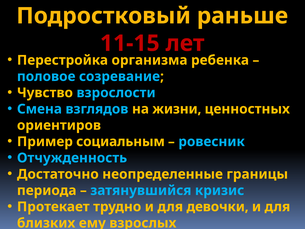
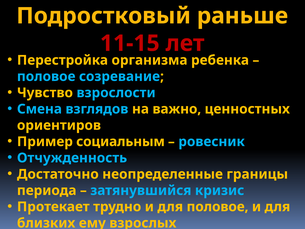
жизни: жизни -> важно
для девочки: девочки -> половое
